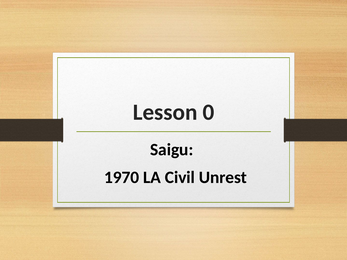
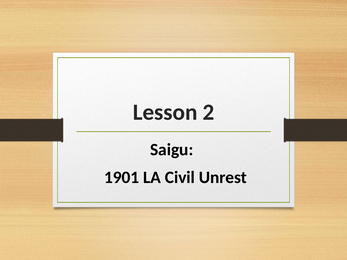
0: 0 -> 2
1970: 1970 -> 1901
